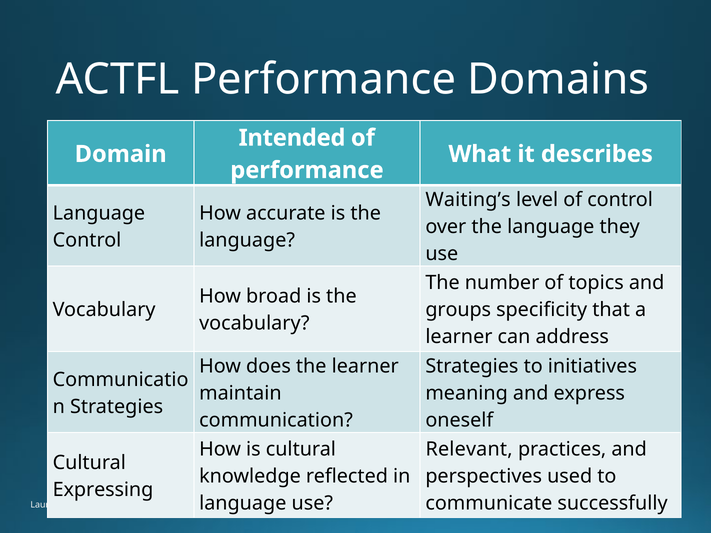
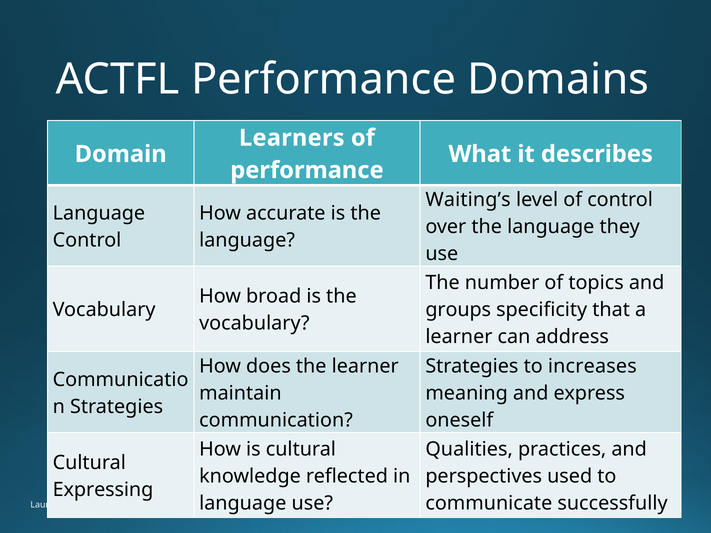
Intended: Intended -> Learners
initiatives: initiatives -> increases
Relevant: Relevant -> Qualities
